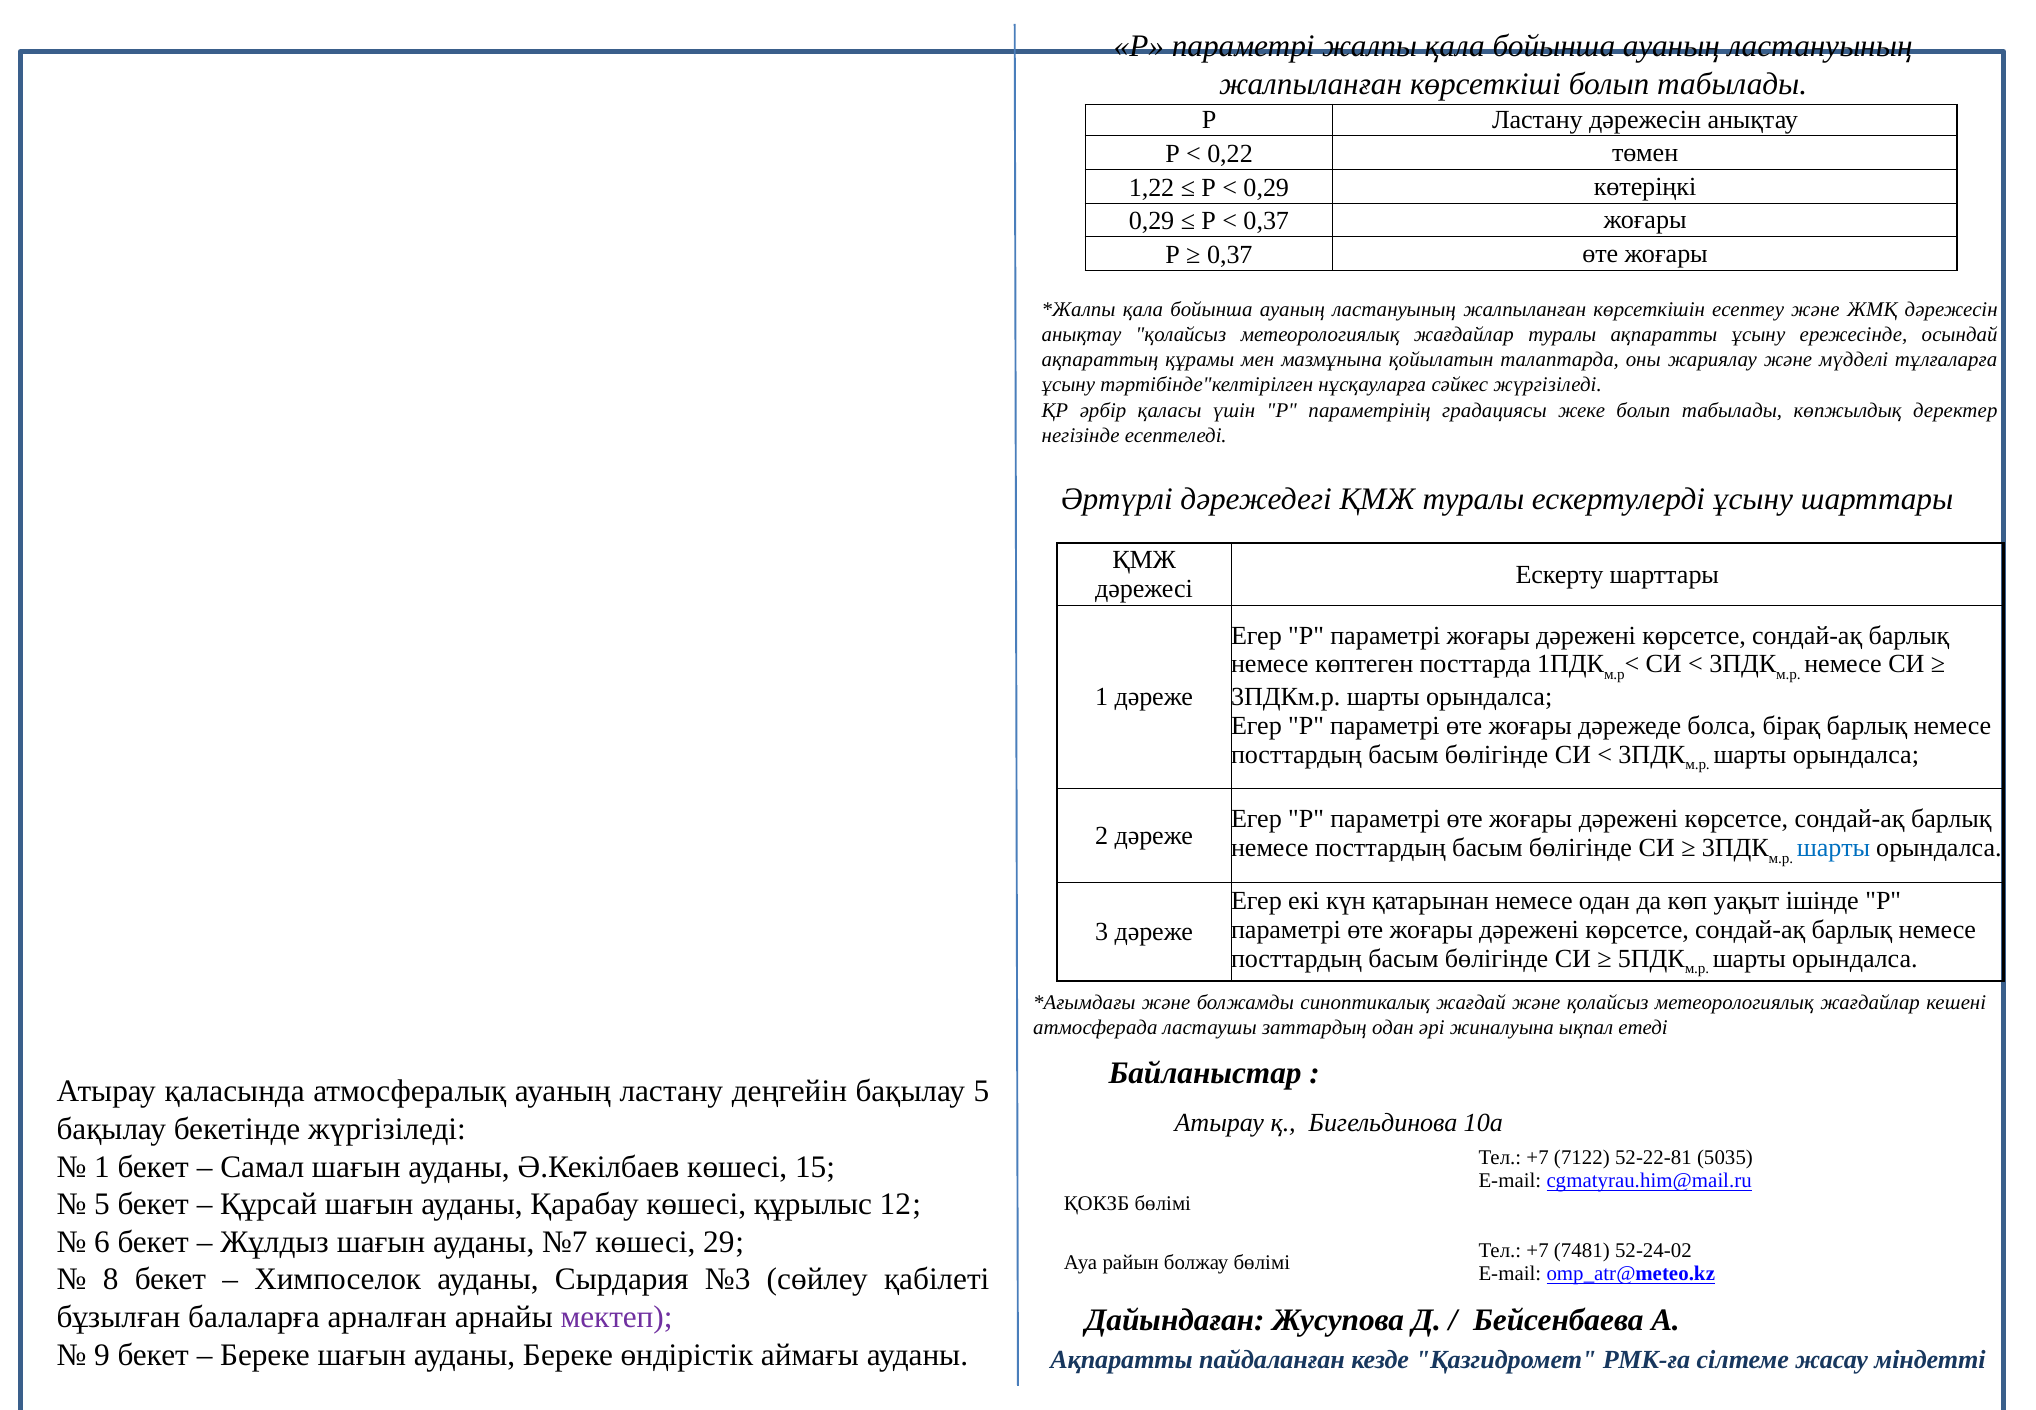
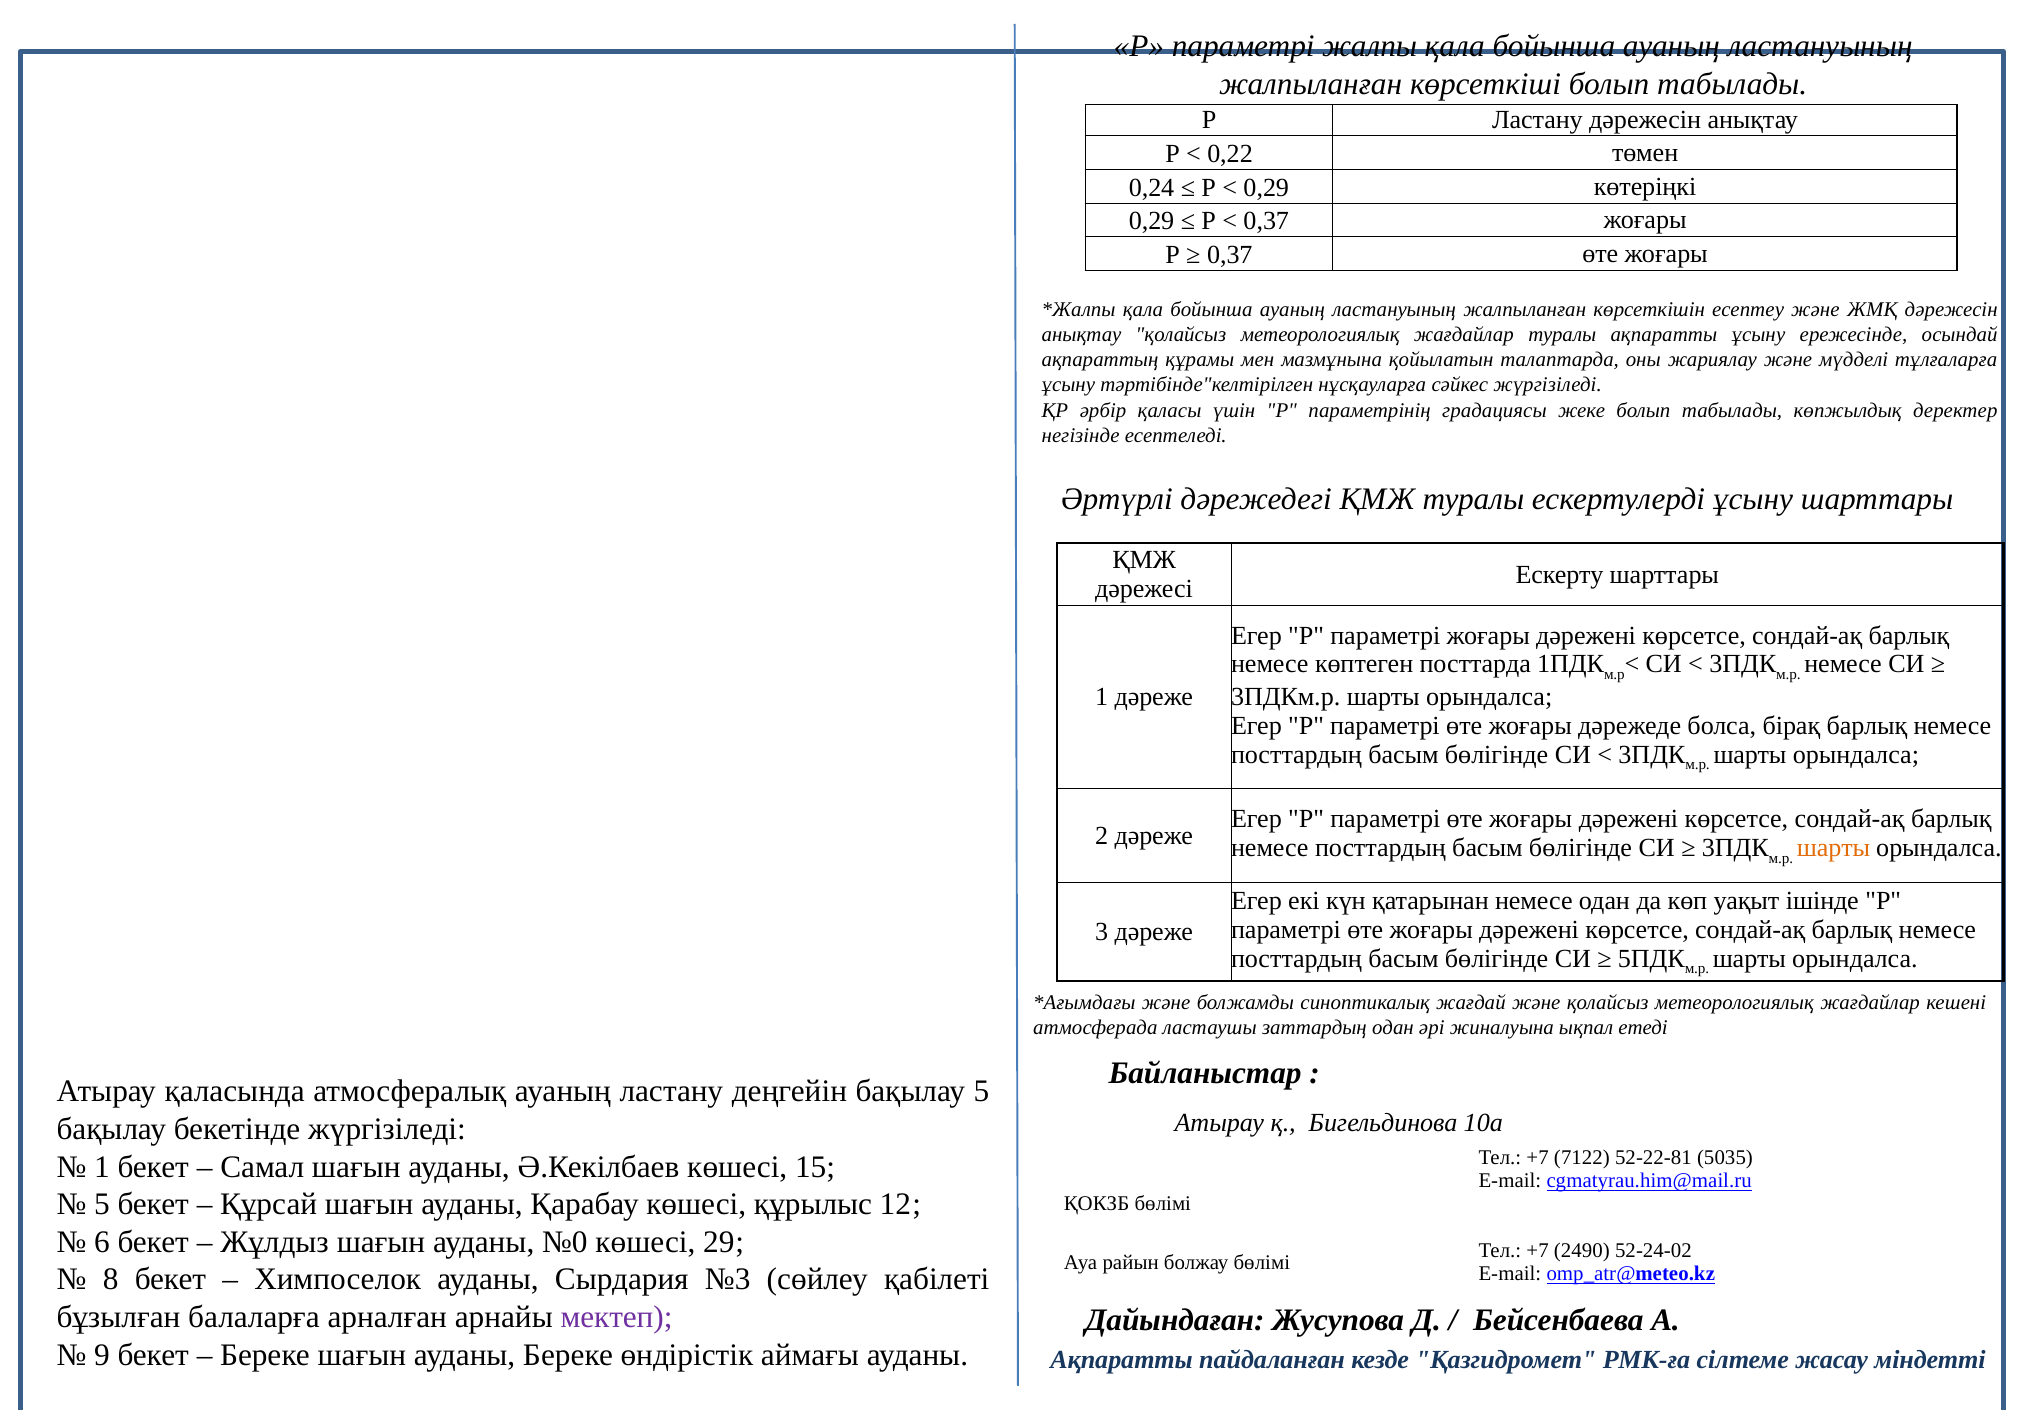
1,22: 1,22 -> 0,24
шарты at (1833, 848) colour: blue -> orange
№7: №7 -> №0
7481: 7481 -> 2490
